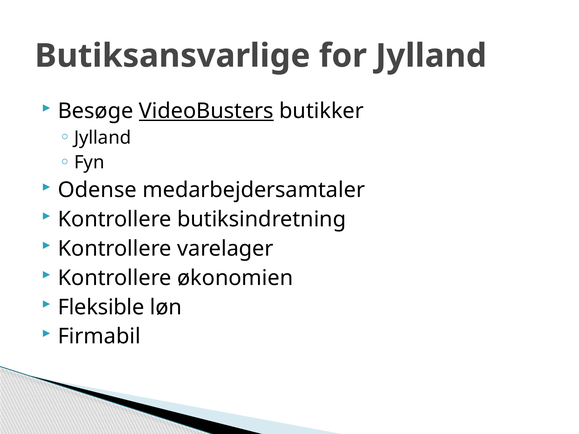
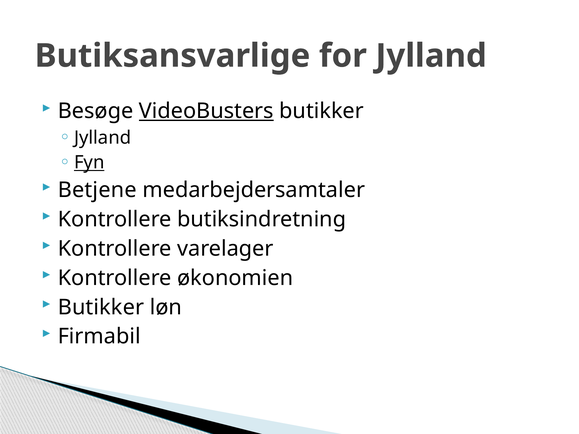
Fyn underline: none -> present
Odense: Odense -> Betjene
Fleksible at (101, 307): Fleksible -> Butikker
